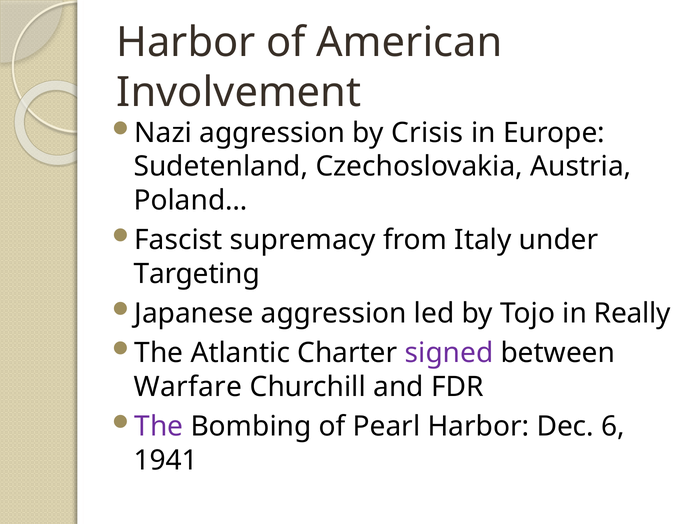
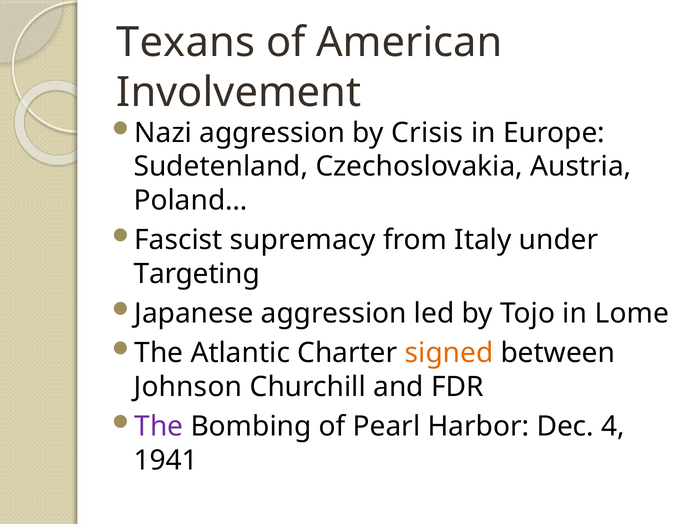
Harbor at (186, 42): Harbor -> Texans
Really: Really -> Lome
signed colour: purple -> orange
Warfare: Warfare -> Johnson
6: 6 -> 4
